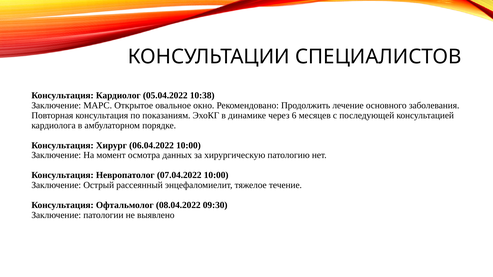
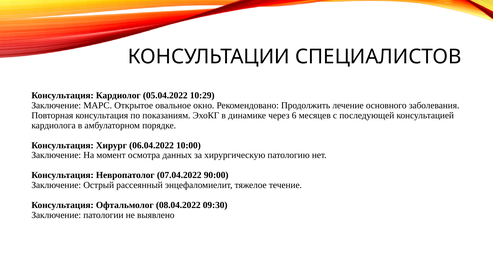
10:38: 10:38 -> 10:29
07.04.2022 10:00: 10:00 -> 90:00
